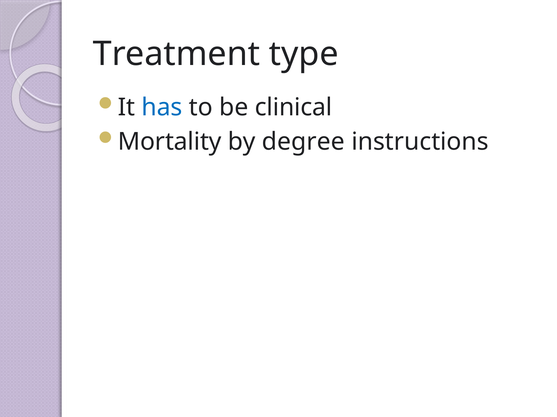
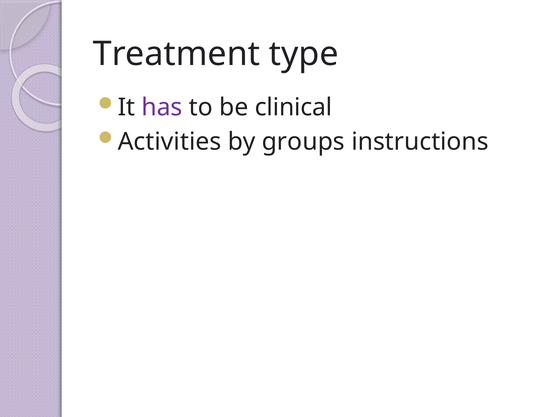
has colour: blue -> purple
Mortality: Mortality -> Activities
degree: degree -> groups
